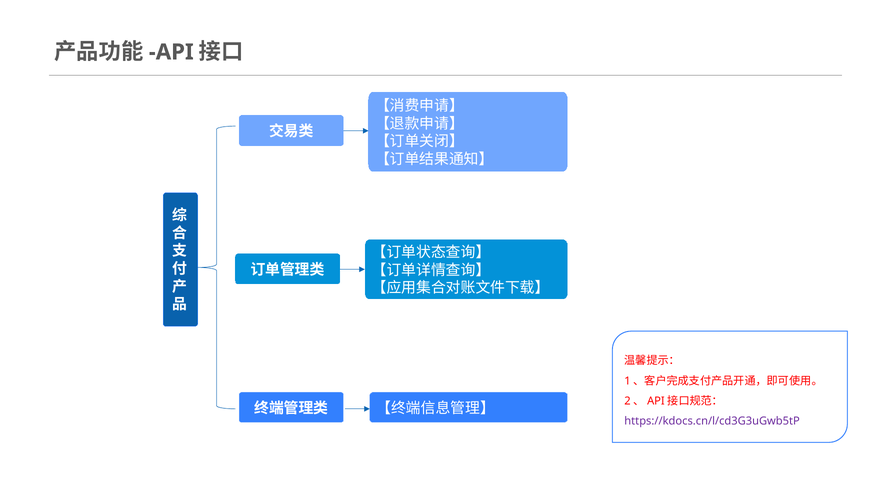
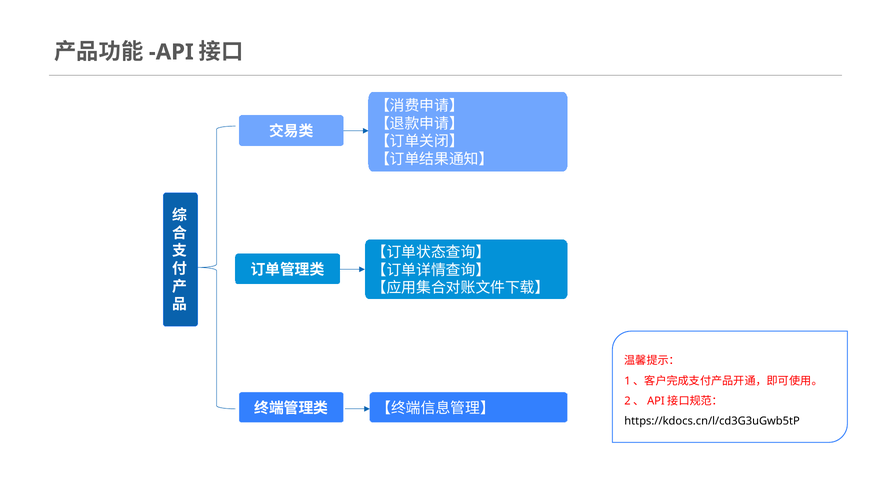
https://kdocs.cn/l/cd3G3uGwb5tP colour: purple -> black
